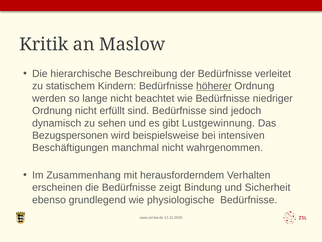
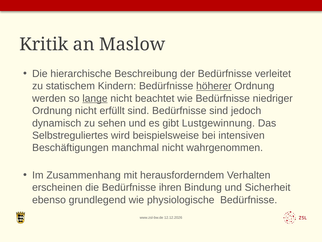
lange underline: none -> present
Bezugspersonen: Bezugspersonen -> Selbstreguliertes
zeigt: zeigt -> ihren
